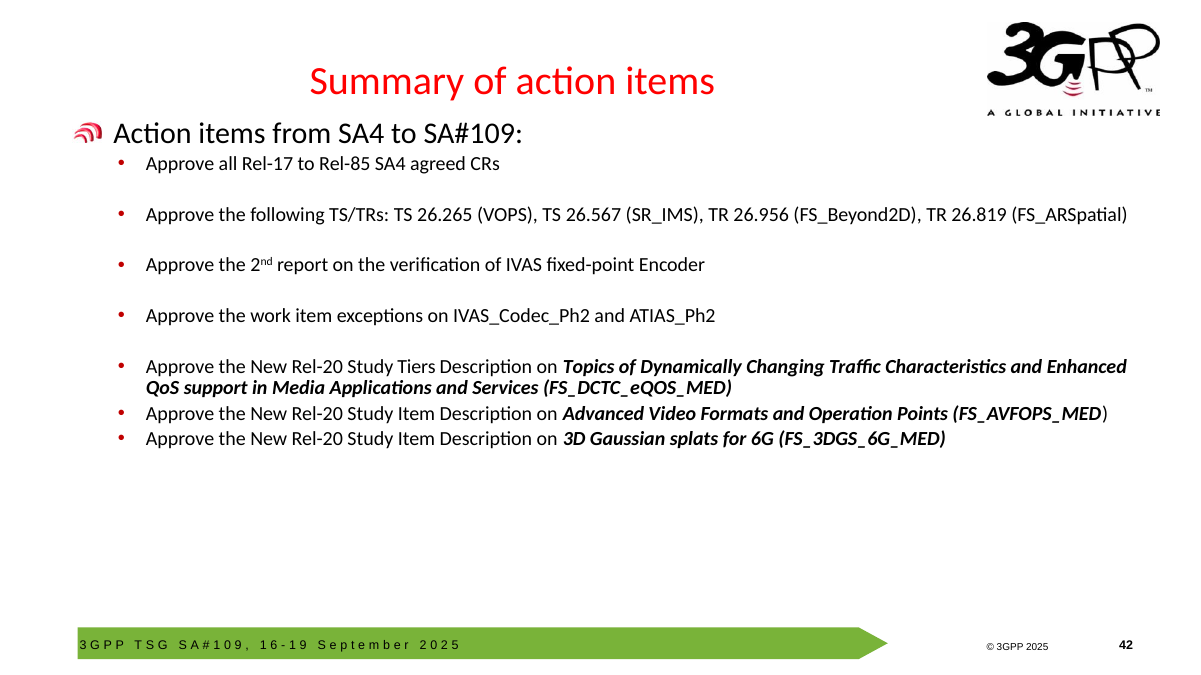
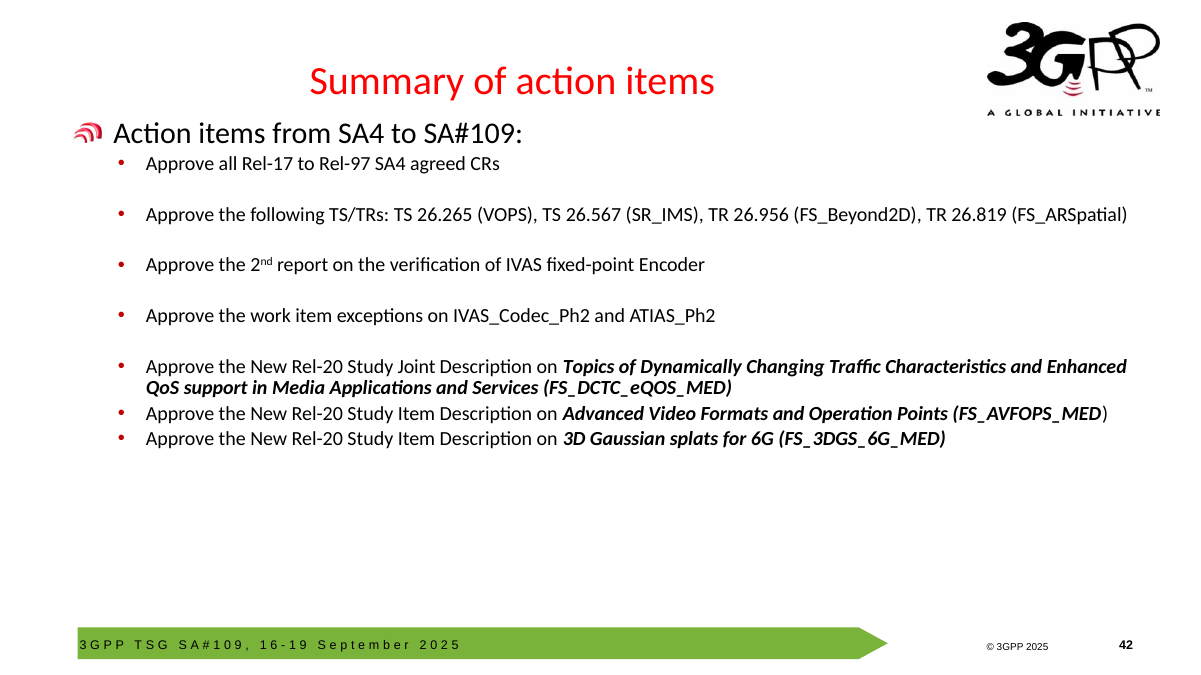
Rel-85: Rel-85 -> Rel-97
Tiers: Tiers -> Joint
